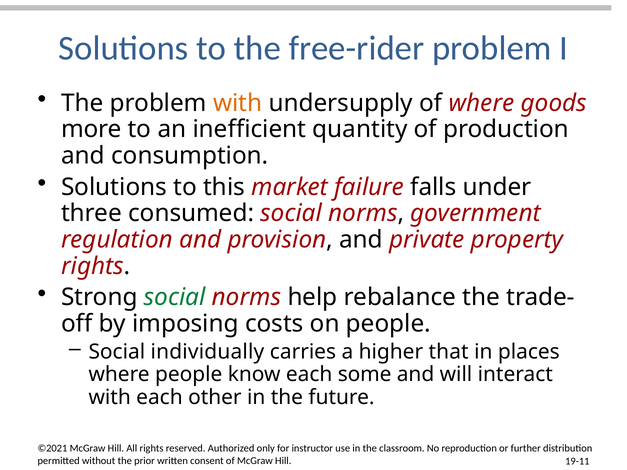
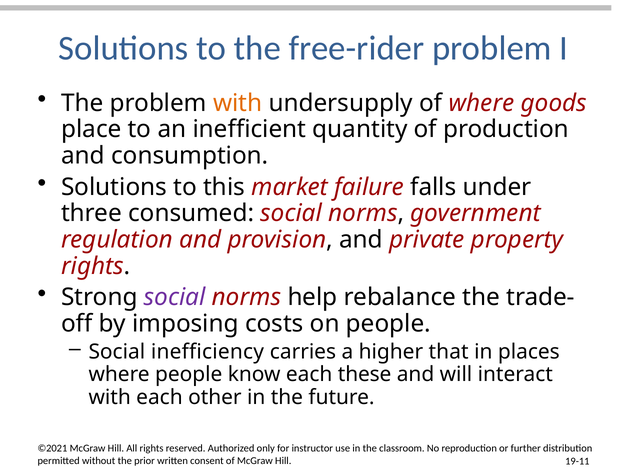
more: more -> place
social at (175, 297) colour: green -> purple
individually: individually -> inefficiency
some: some -> these
